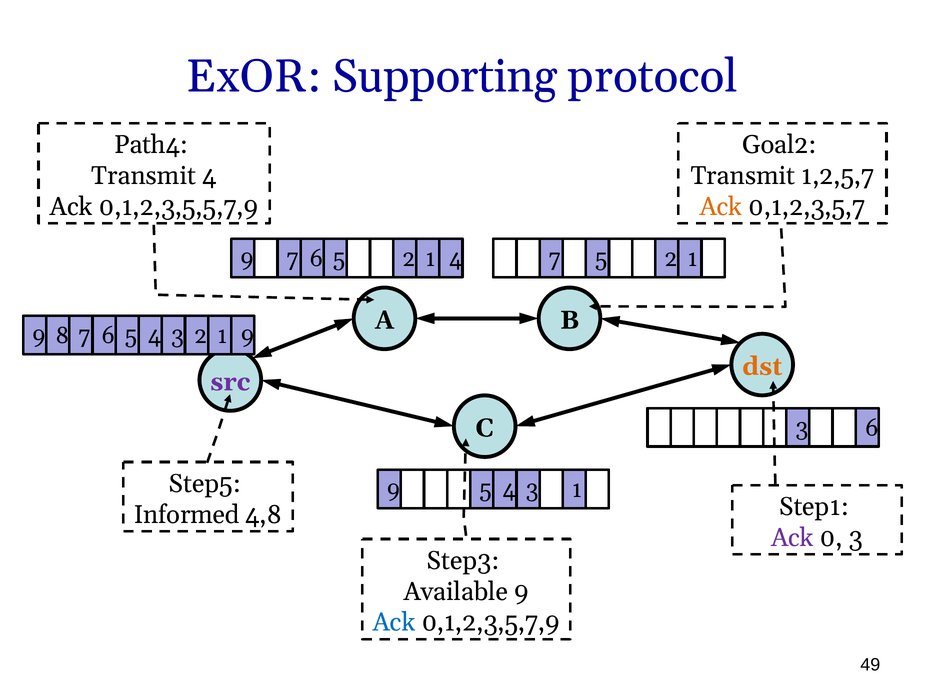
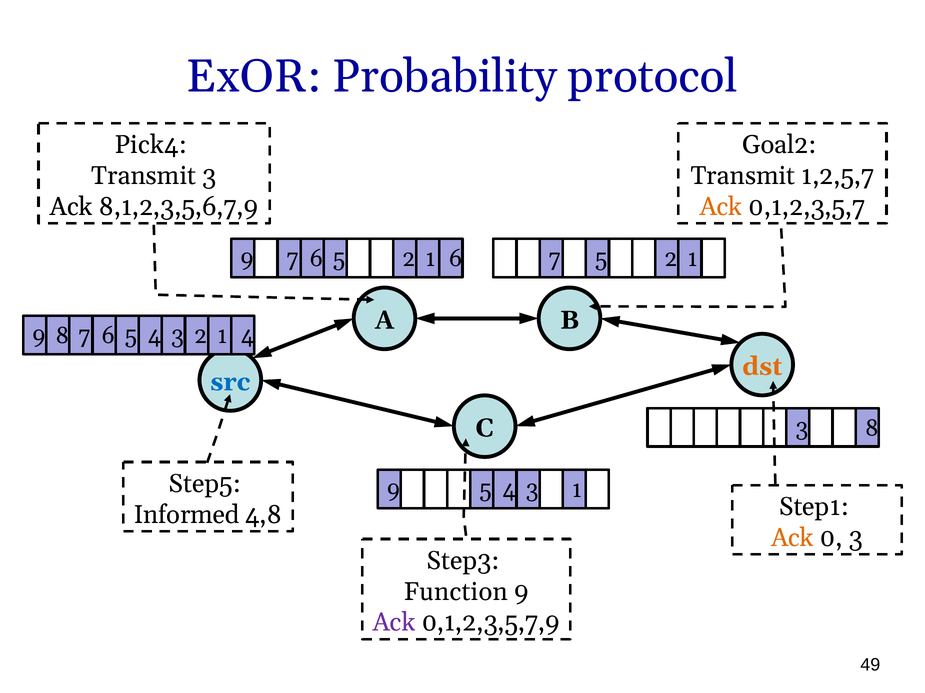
Supporting: Supporting -> Probability
Path4: Path4 -> Pick4
Transmit 4: 4 -> 3
0,1,2,3,5,5,7,9: 0,1,2,3,5,5,7,9 -> 8,1,2,3,5,6,7,9
4 at (456, 259): 4 -> 6
8 9: 9 -> 4
src colour: purple -> blue
6 at (872, 429): 6 -> 8
Ack at (792, 538) colour: purple -> orange
Available: Available -> Function
Ack at (394, 623) colour: blue -> purple
